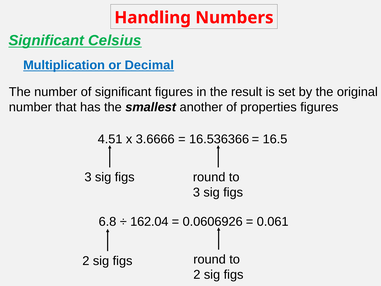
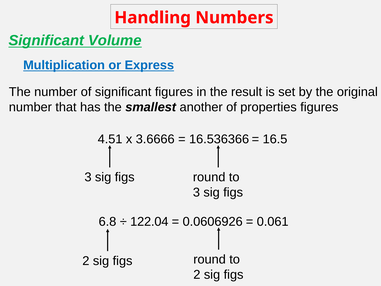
Celsius: Celsius -> Volume
Decimal: Decimal -> Express
162.04: 162.04 -> 122.04
